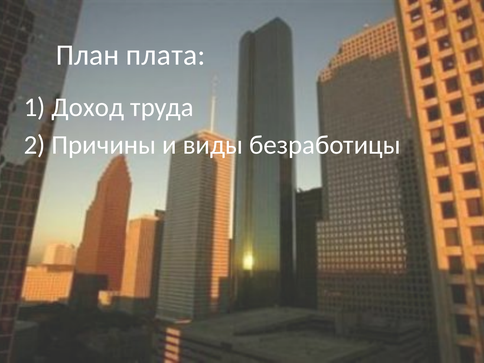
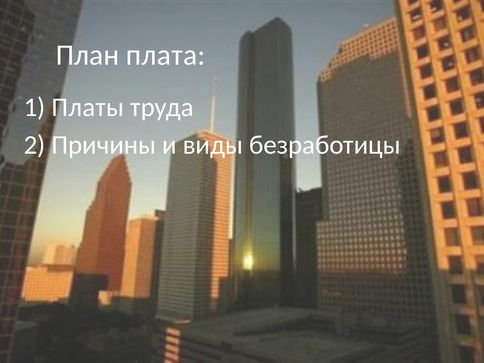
Доход: Доход -> Платы
